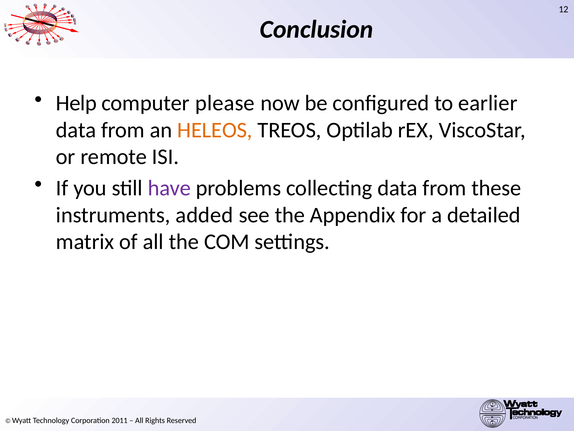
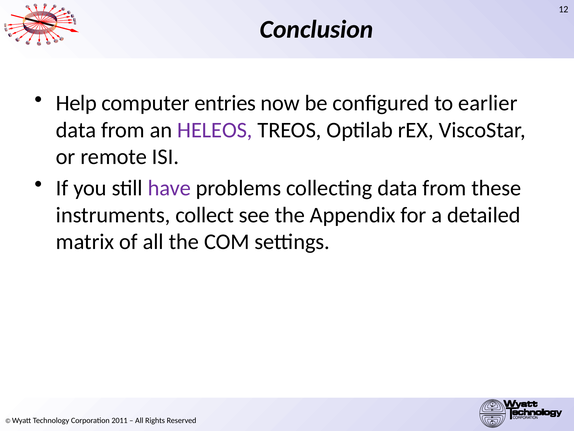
please: please -> entries
HELEOS colour: orange -> purple
added: added -> collect
